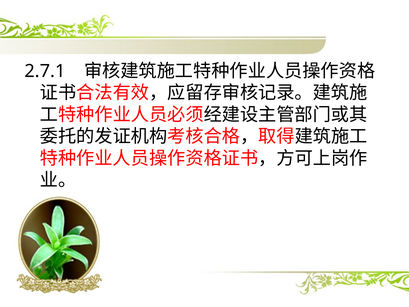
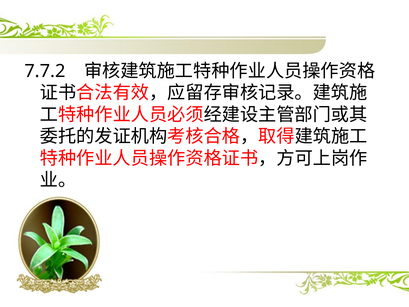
2.7.1: 2.7.1 -> 7.7.2
